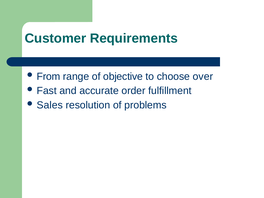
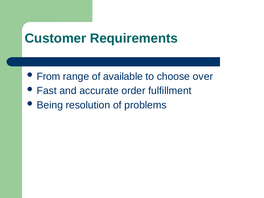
objective: objective -> available
Sales: Sales -> Being
